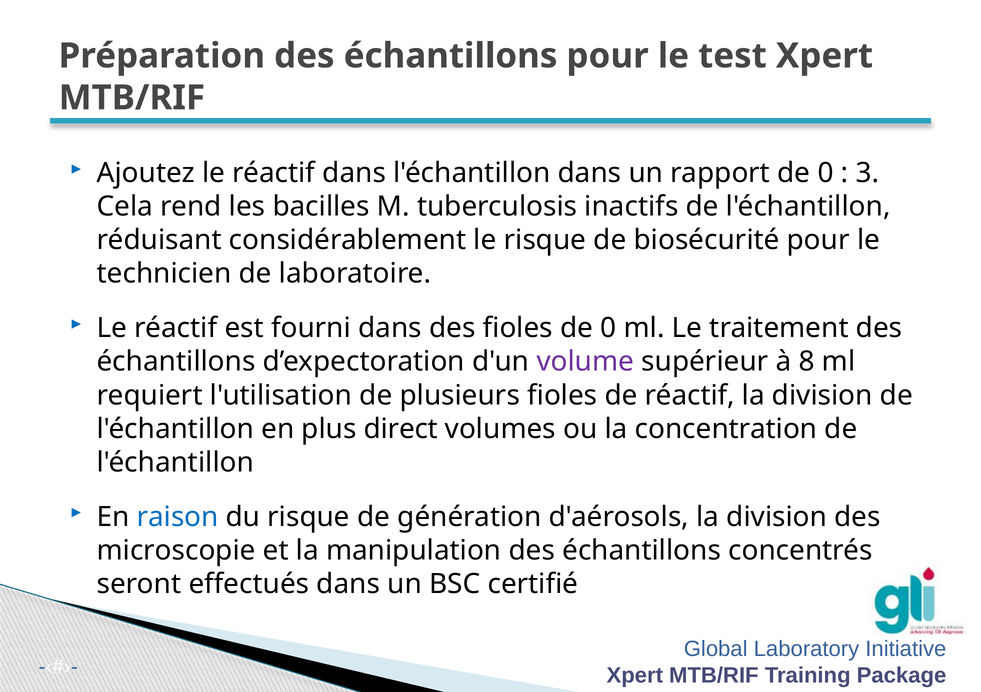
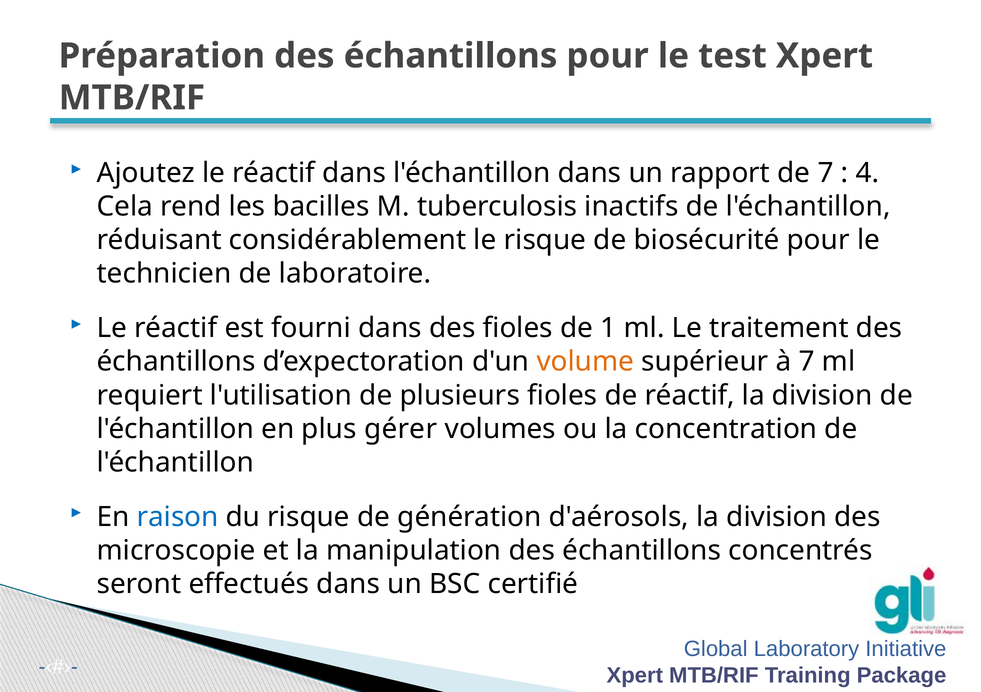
rapport de 0: 0 -> 7
3: 3 -> 4
fioles de 0: 0 -> 1
volume colour: purple -> orange
à 8: 8 -> 7
direct: direct -> gérer
